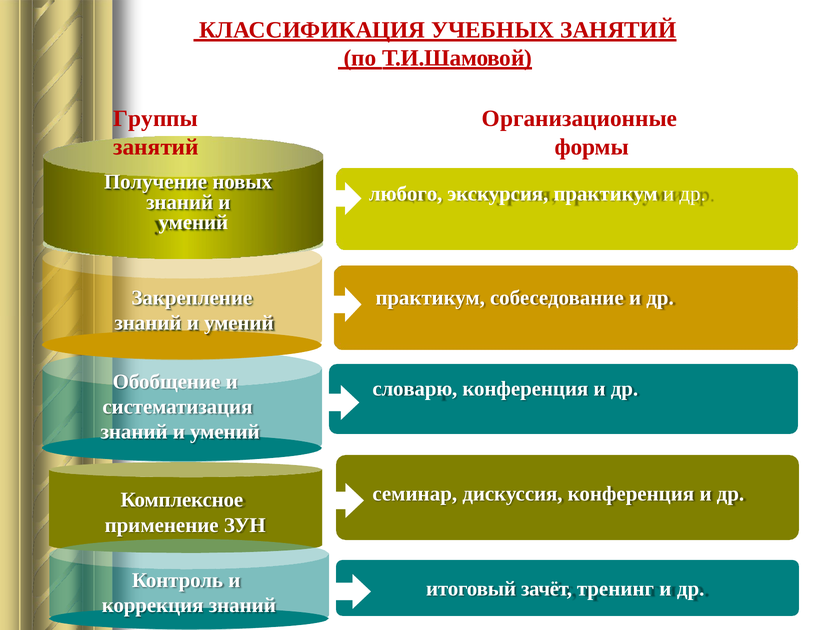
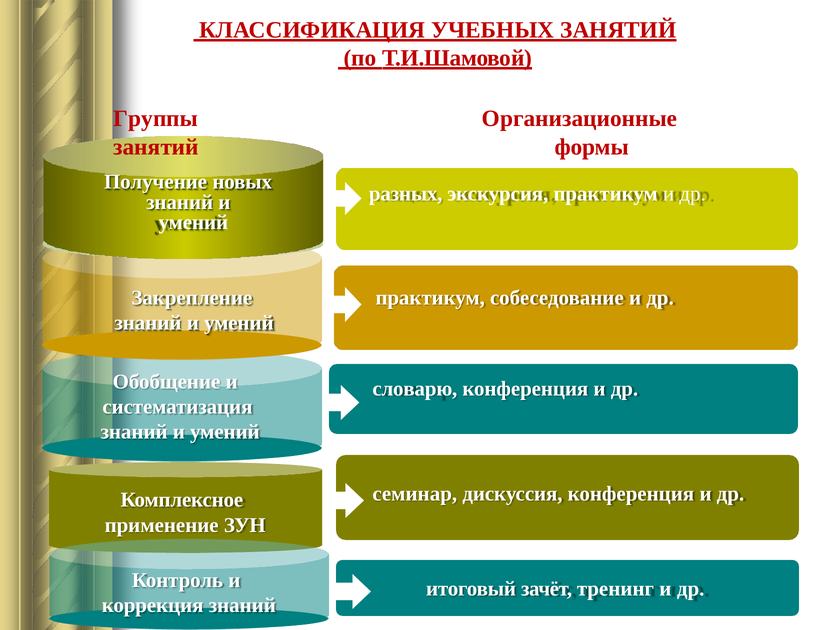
любого: любого -> разных
